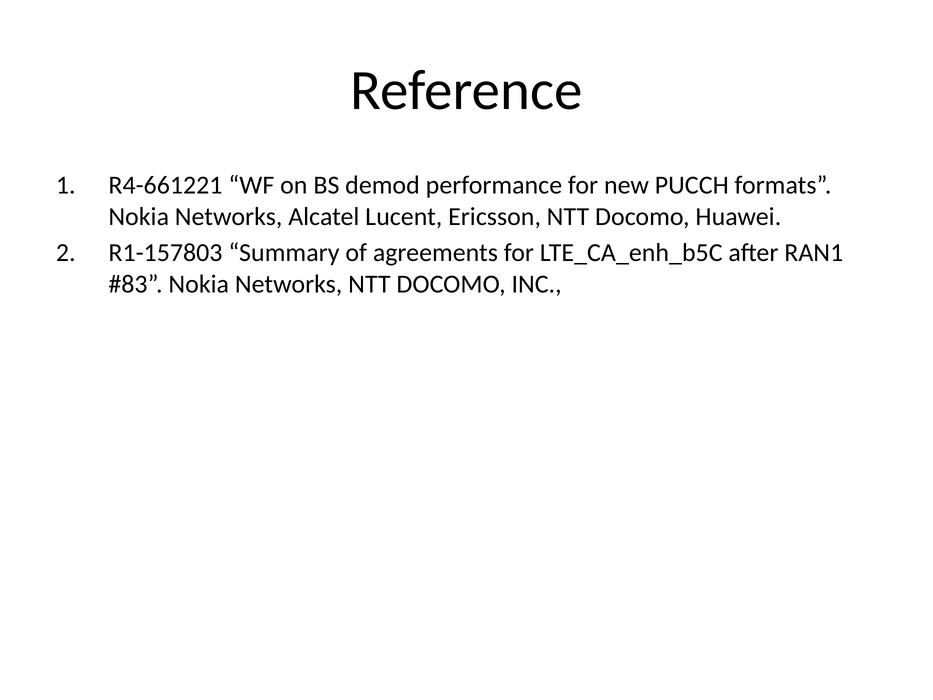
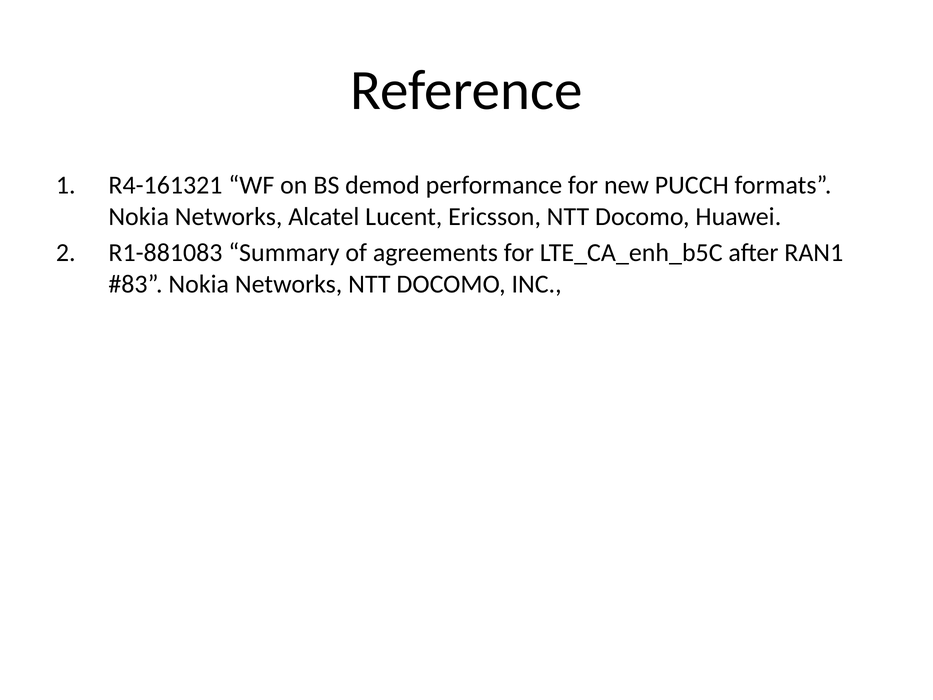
R4-661221: R4-661221 -> R4-161321
R1-157803: R1-157803 -> R1-881083
